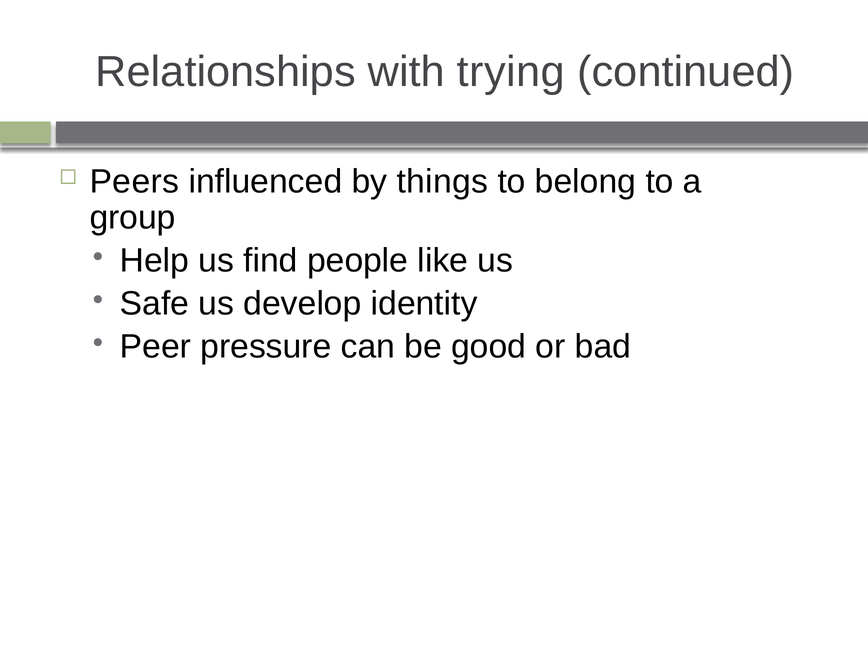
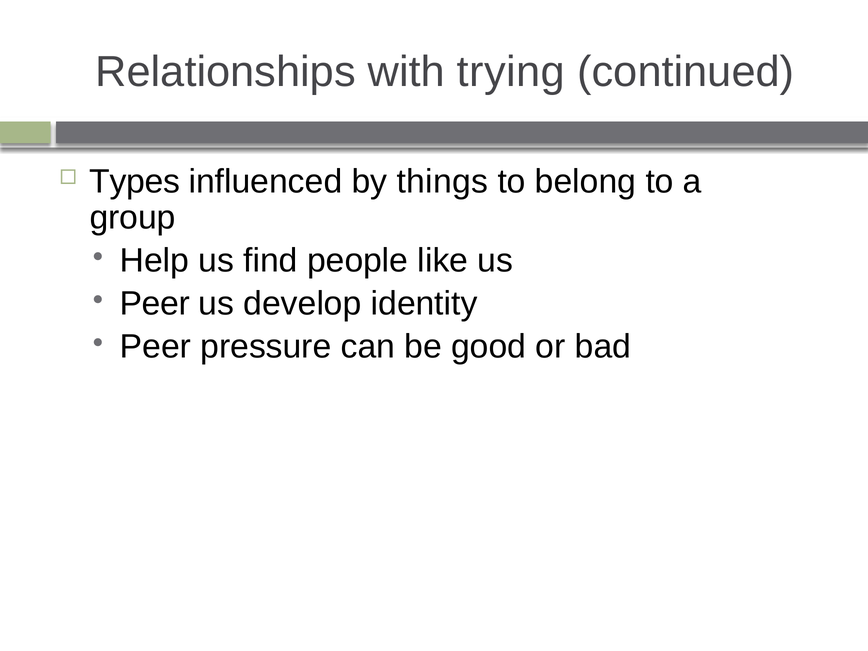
Peers: Peers -> Types
Safe at (155, 304): Safe -> Peer
